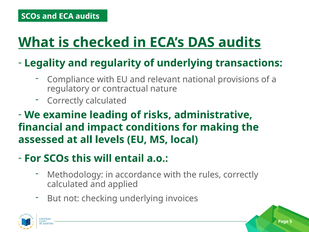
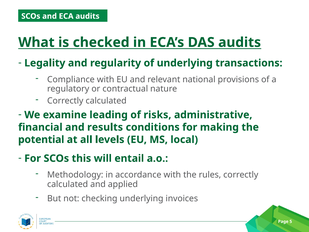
impact: impact -> results
assessed: assessed -> potential
